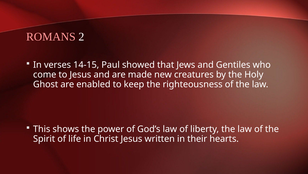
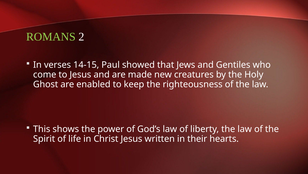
ROMANS colour: pink -> light green
